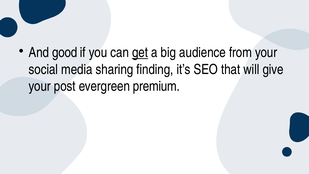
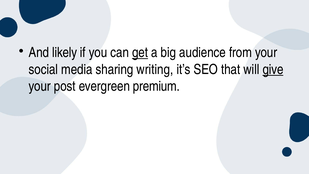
good: good -> likely
finding: finding -> writing
give underline: none -> present
